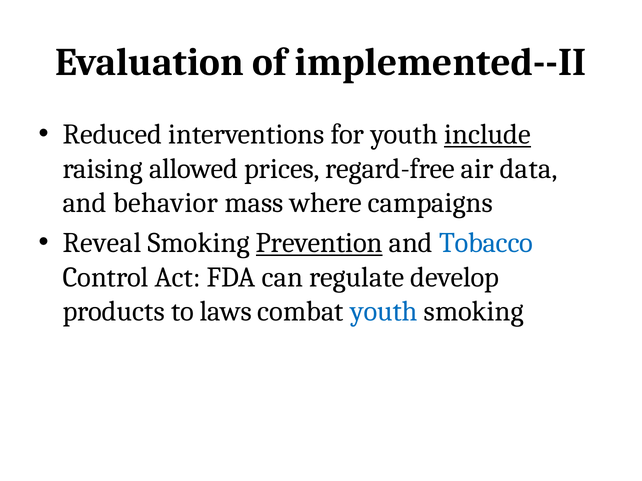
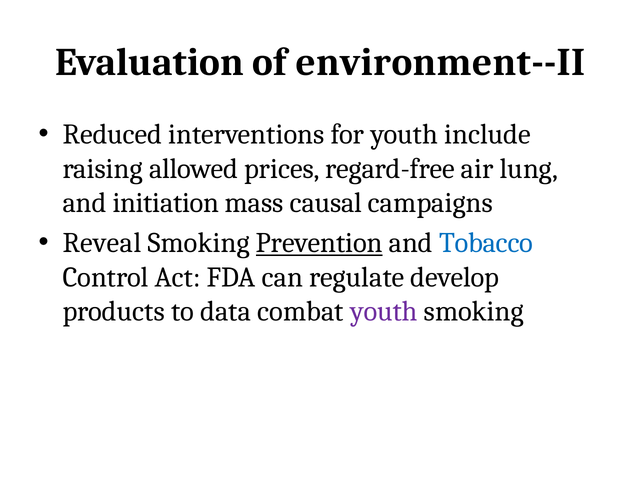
implemented--II: implemented--II -> environment--II
include underline: present -> none
data: data -> lung
behavior: behavior -> initiation
where: where -> causal
laws: laws -> data
youth at (384, 312) colour: blue -> purple
